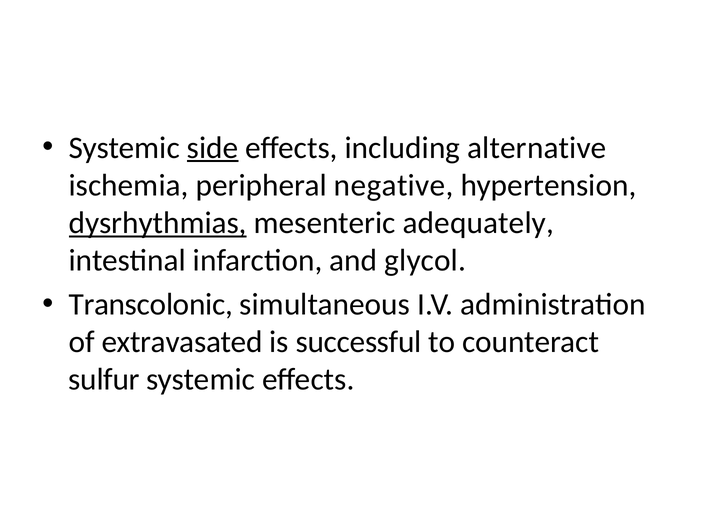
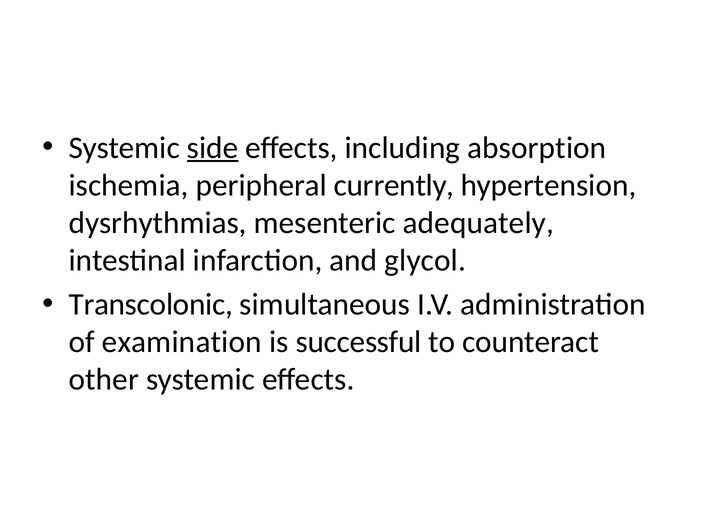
alternative: alternative -> absorption
negative: negative -> currently
dysrhythmias underline: present -> none
extravasated: extravasated -> examination
sulfur: sulfur -> other
